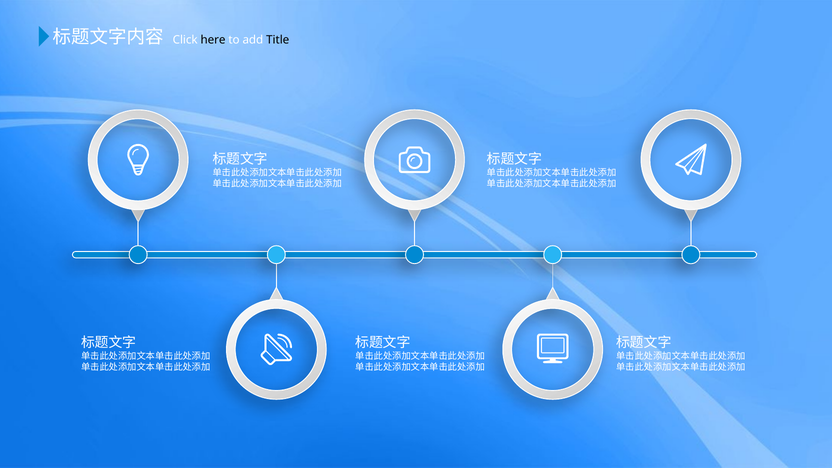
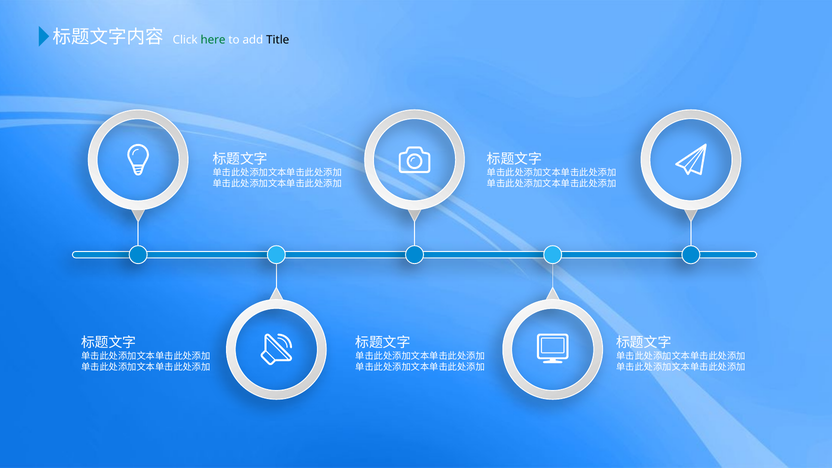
here colour: black -> green
